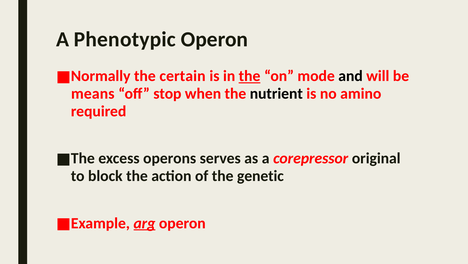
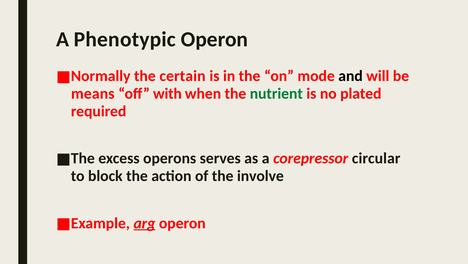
the at (250, 76) underline: present -> none
stop: stop -> with
nutrient colour: black -> green
amino: amino -> plated
original: original -> circular
genetic: genetic -> involve
